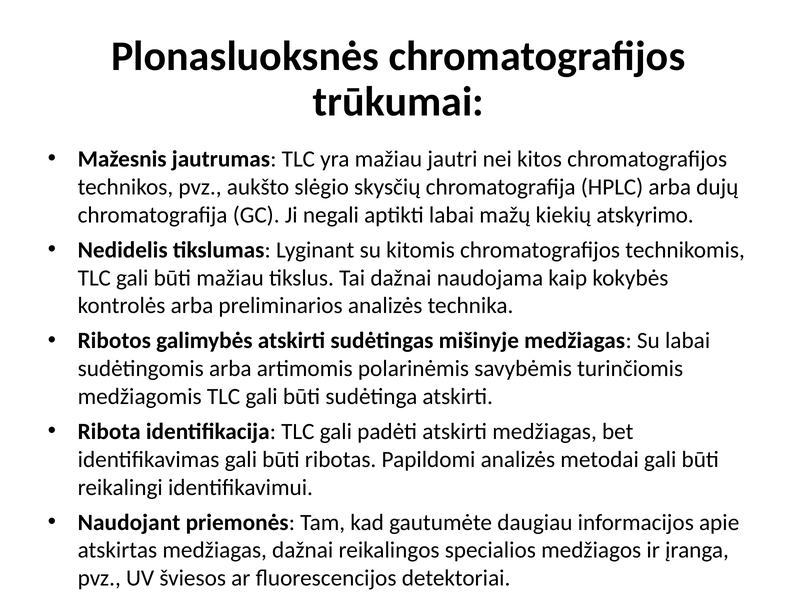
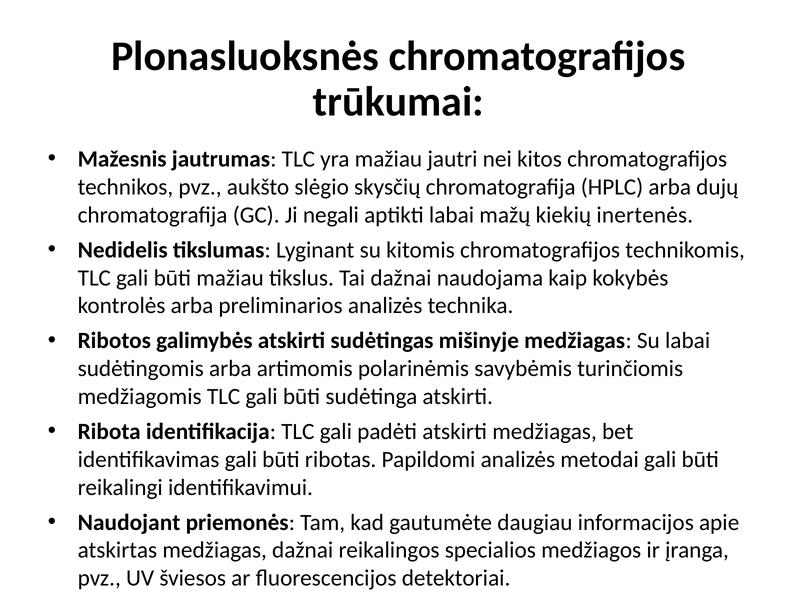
atskyrimo: atskyrimo -> inertenės
